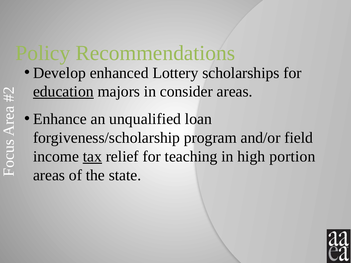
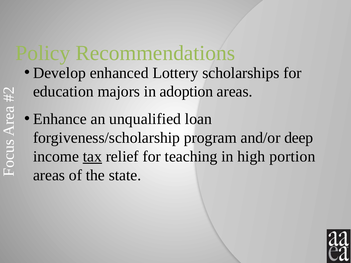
education underline: present -> none
consider: consider -> adoption
field: field -> deep
